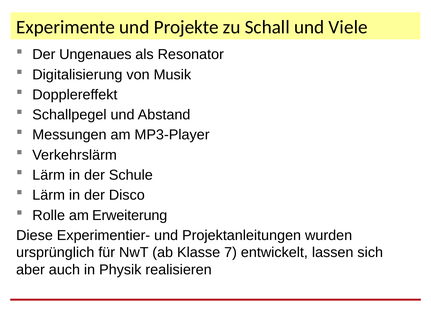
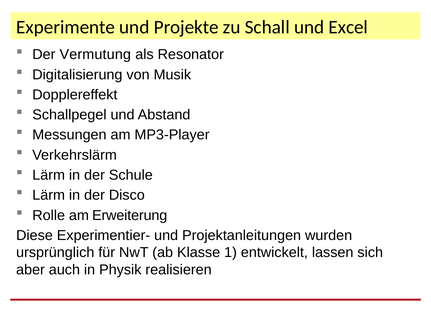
Viele: Viele -> Excel
Ungenaues: Ungenaues -> Vermutung
7: 7 -> 1
